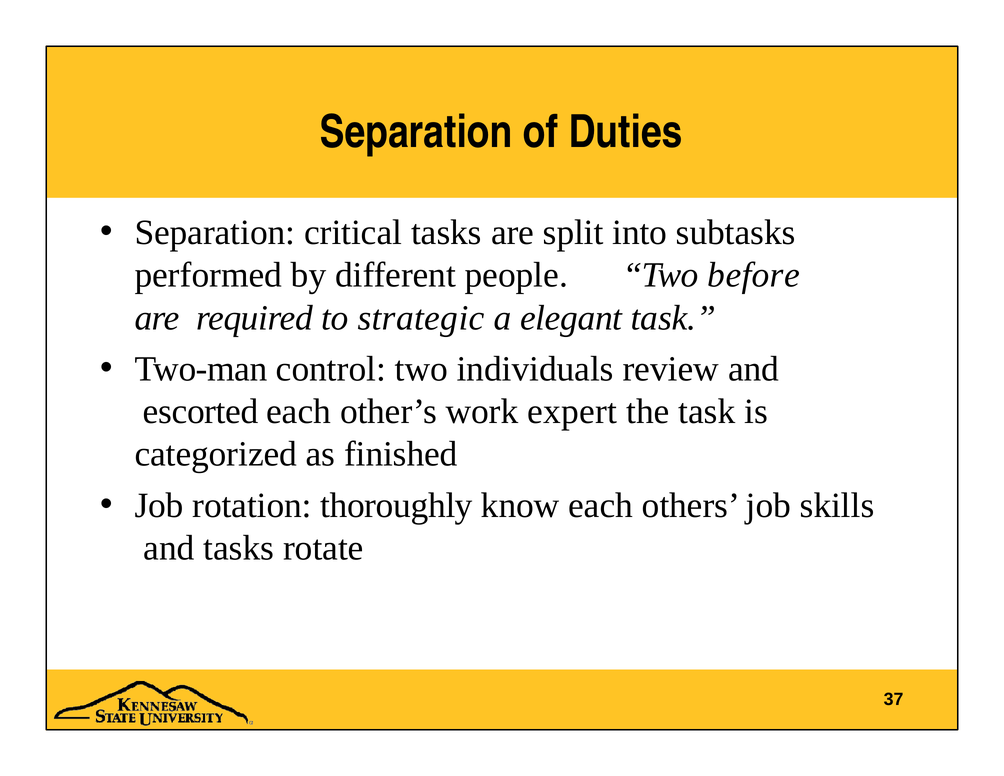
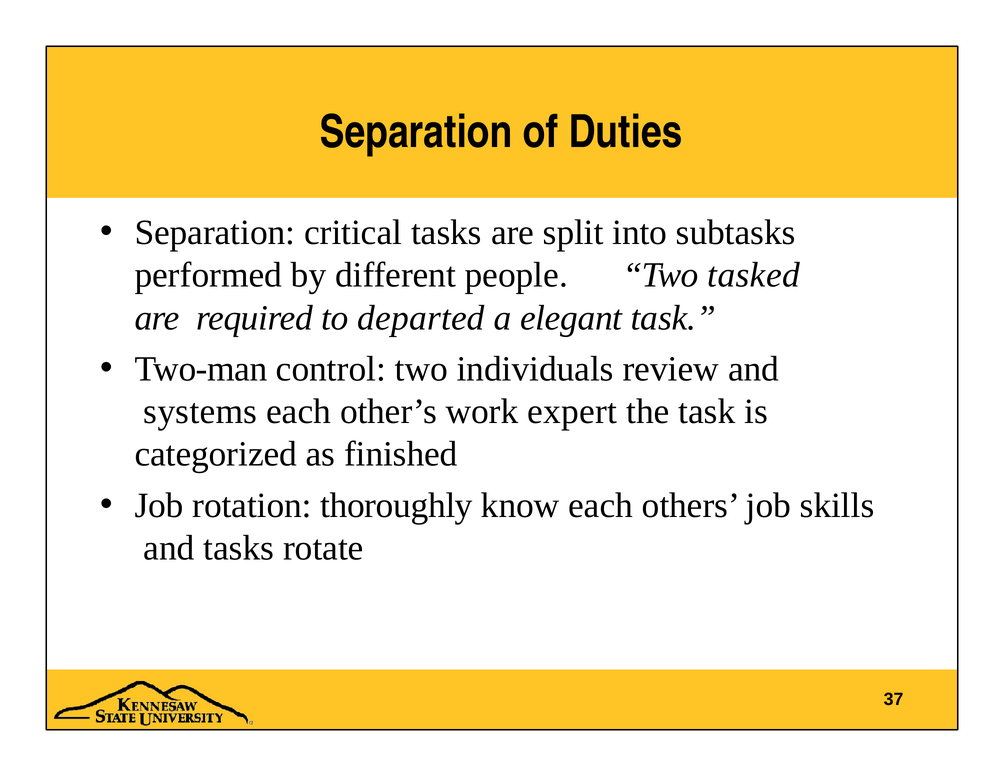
before: before -> tasked
strategic: strategic -> departed
escorted: escorted -> systems
